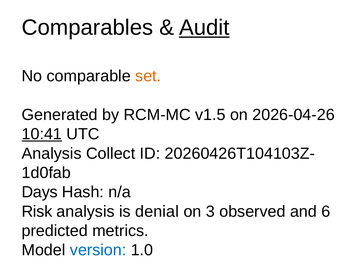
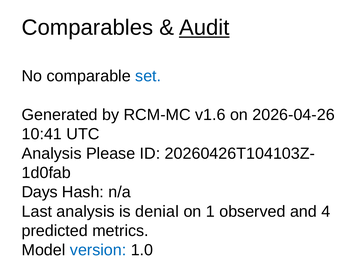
set colour: orange -> blue
v1.5: v1.5 -> v1.6
10:41 underline: present -> none
Collect: Collect -> Please
Risk: Risk -> Last
3: 3 -> 1
6: 6 -> 4
